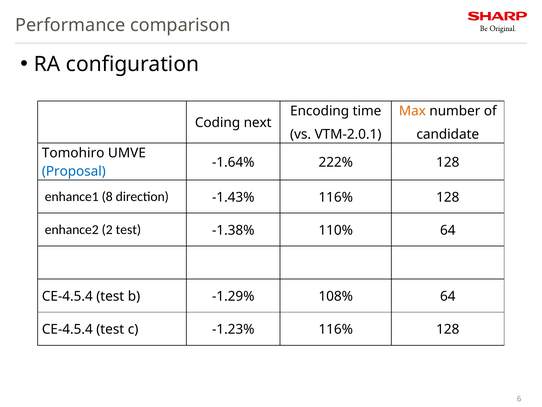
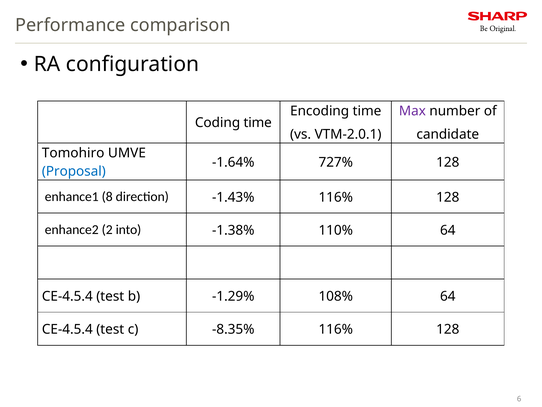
Max colour: orange -> purple
Coding next: next -> time
222%: 222% -> 727%
2 test: test -> into
-1.23%: -1.23% -> -8.35%
